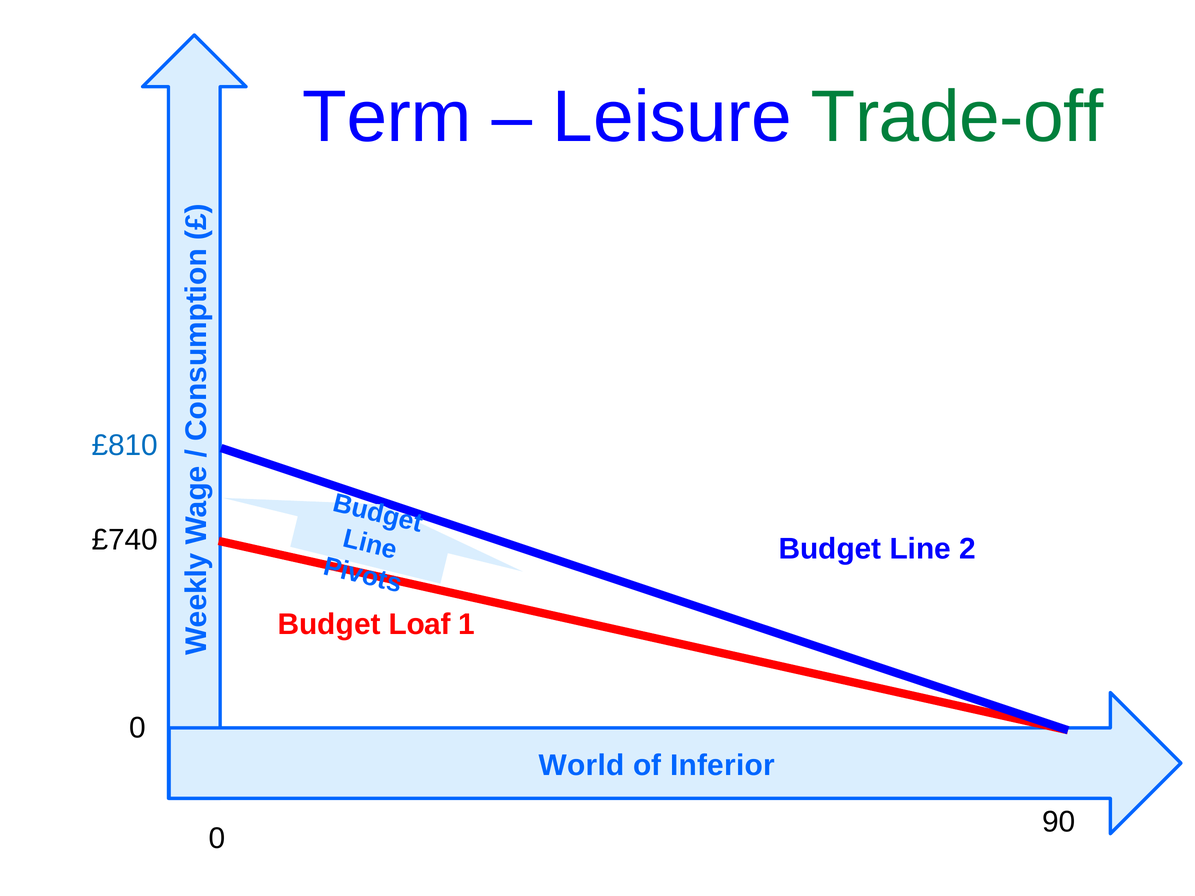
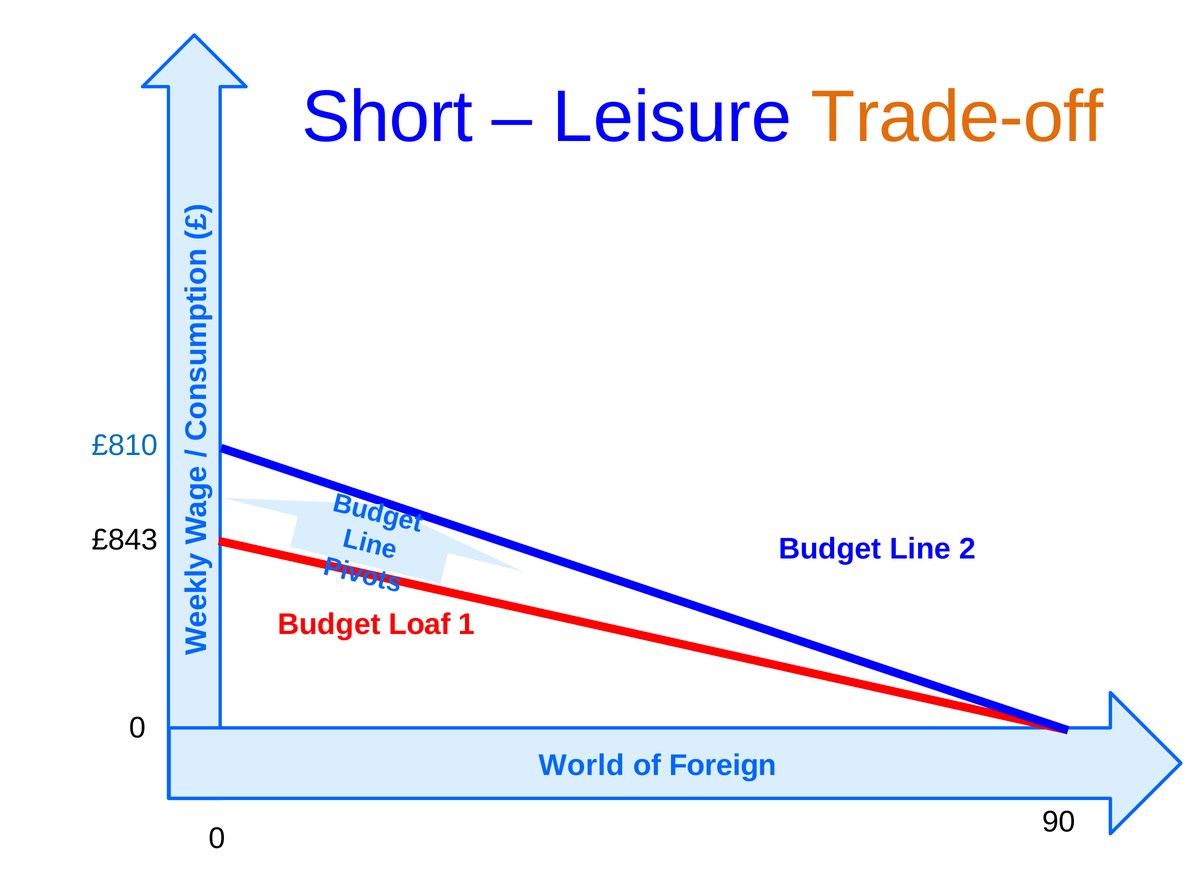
Term: Term -> Short
Trade-off colour: green -> orange
£740: £740 -> £843
Inferior: Inferior -> Foreign
